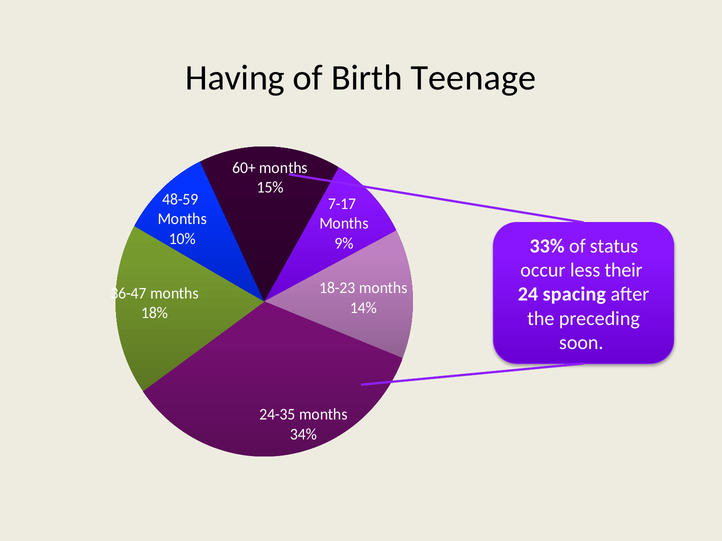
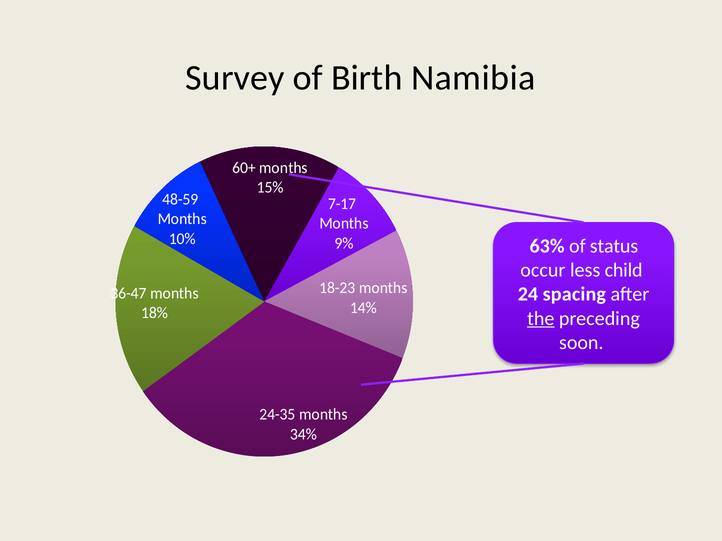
Having: Having -> Survey
Teenage: Teenage -> Namibia
33%: 33% -> 63%
their: their -> child
the underline: none -> present
